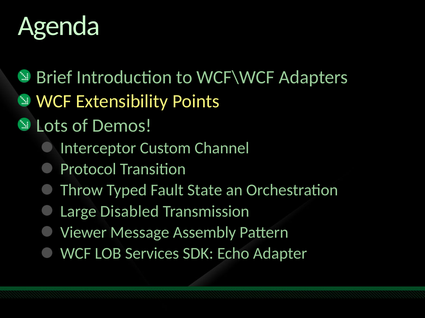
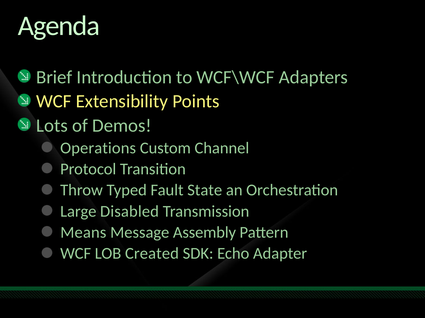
Interceptor: Interceptor -> Operations
Viewer: Viewer -> Means
Services: Services -> Created
